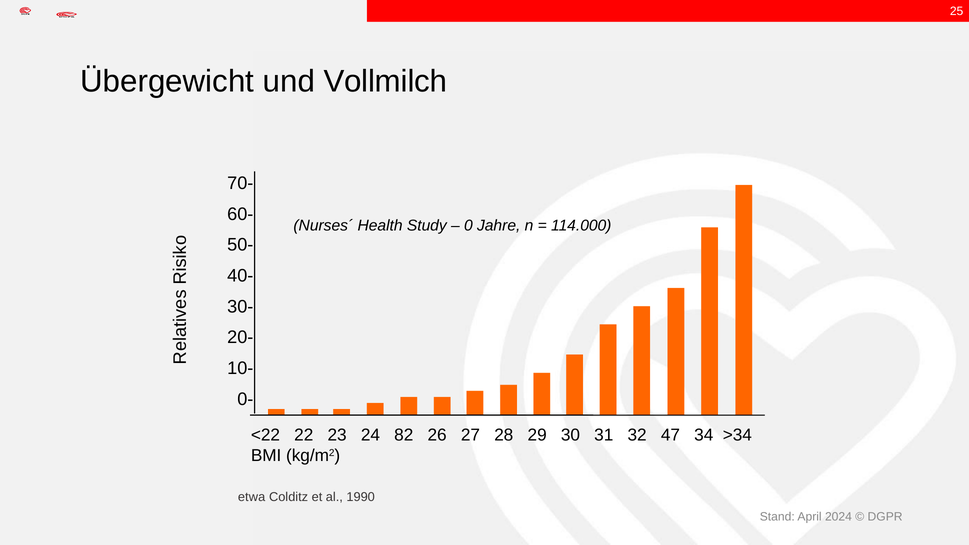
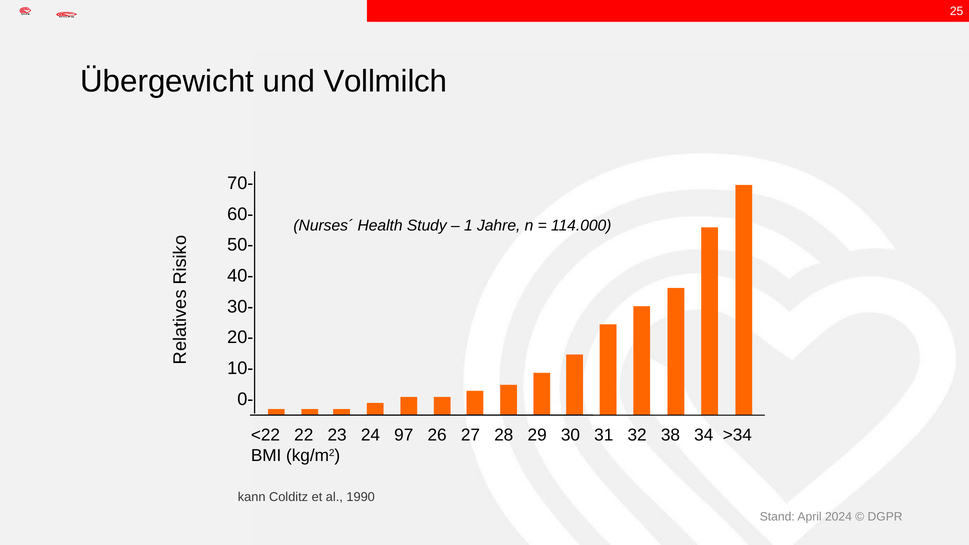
0: 0 -> 1
82: 82 -> 97
47: 47 -> 38
etwa: etwa -> kann
